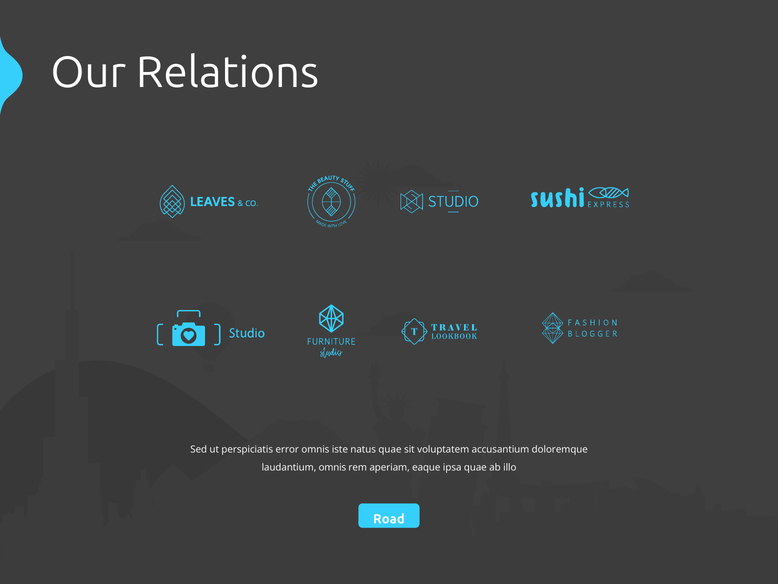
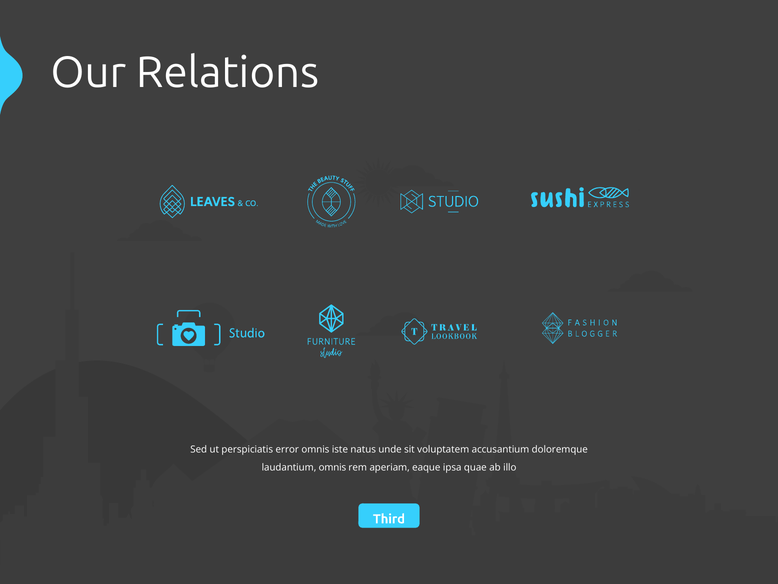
natus quae: quae -> unde
Road: Road -> Third
